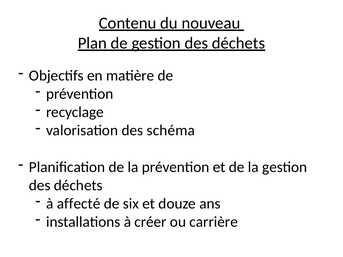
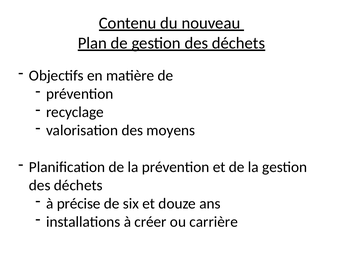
schéma: schéma -> moyens
affecté: affecté -> précise
